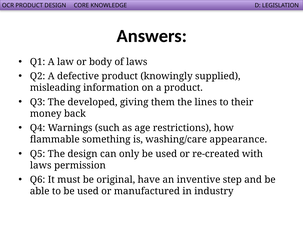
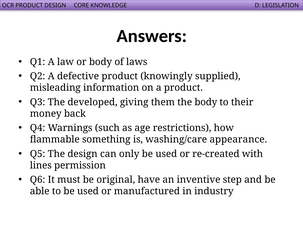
the lines: lines -> body
laws at (41, 166): laws -> lines
